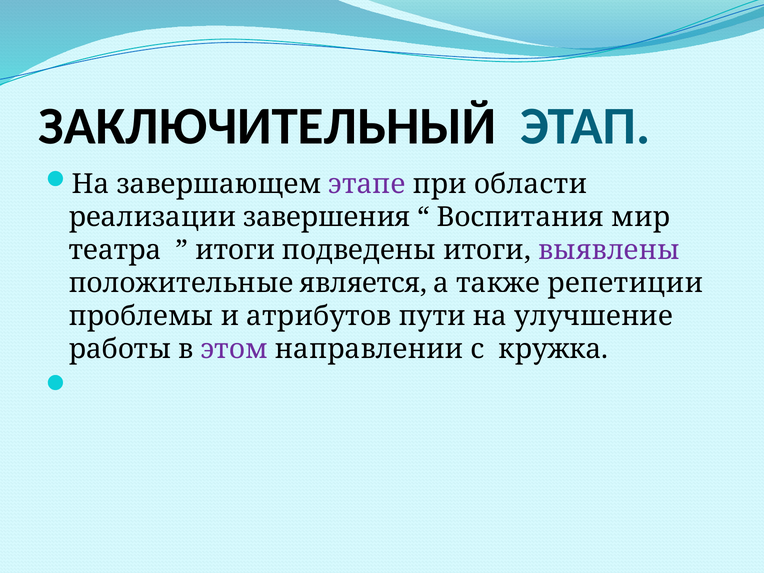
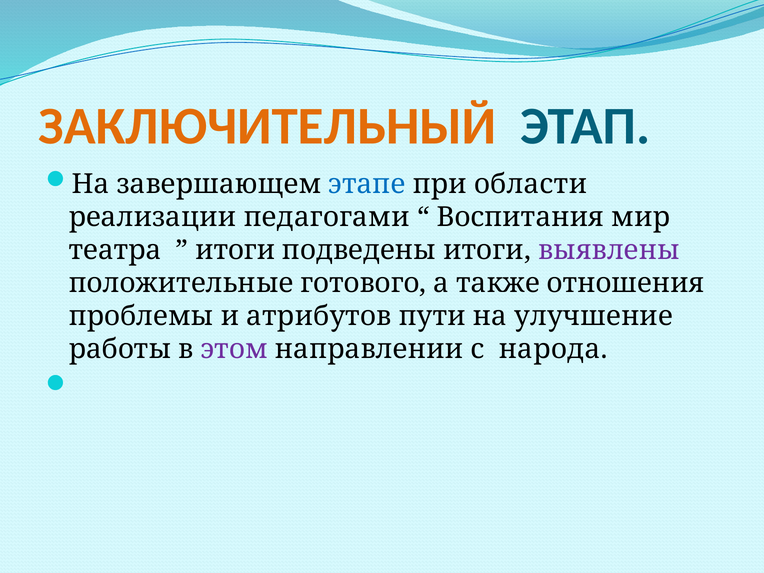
ЗАКЛЮЧИТЕЛЬНЫЙ colour: black -> orange
этапе colour: purple -> blue
завершения: завершения -> педагогами
является: является -> готового
репетиции: репетиции -> отношения
кружка: кружка -> народа
